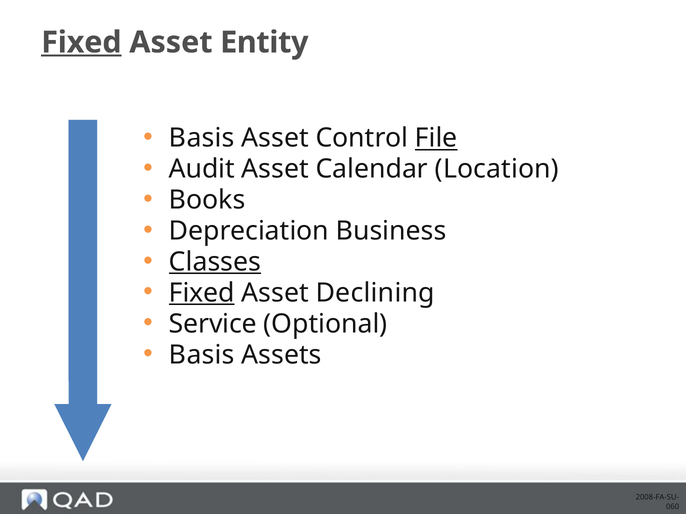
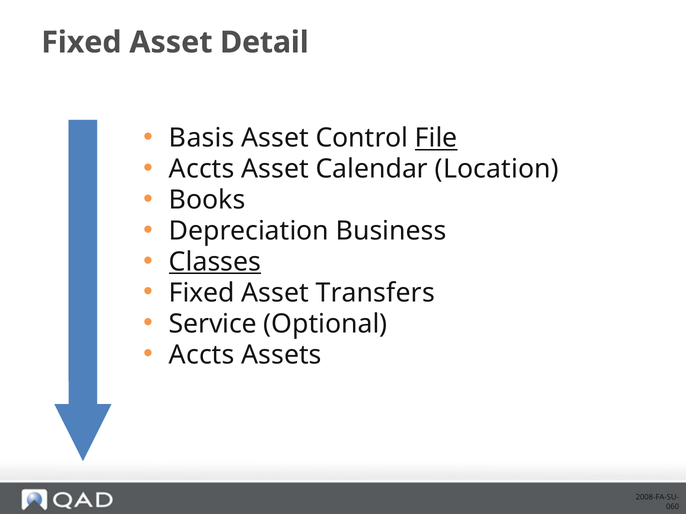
Fixed at (81, 42) underline: present -> none
Entity: Entity -> Detail
Audit at (202, 169): Audit -> Accts
Fixed at (202, 293) underline: present -> none
Declining: Declining -> Transfers
Basis at (202, 355): Basis -> Accts
